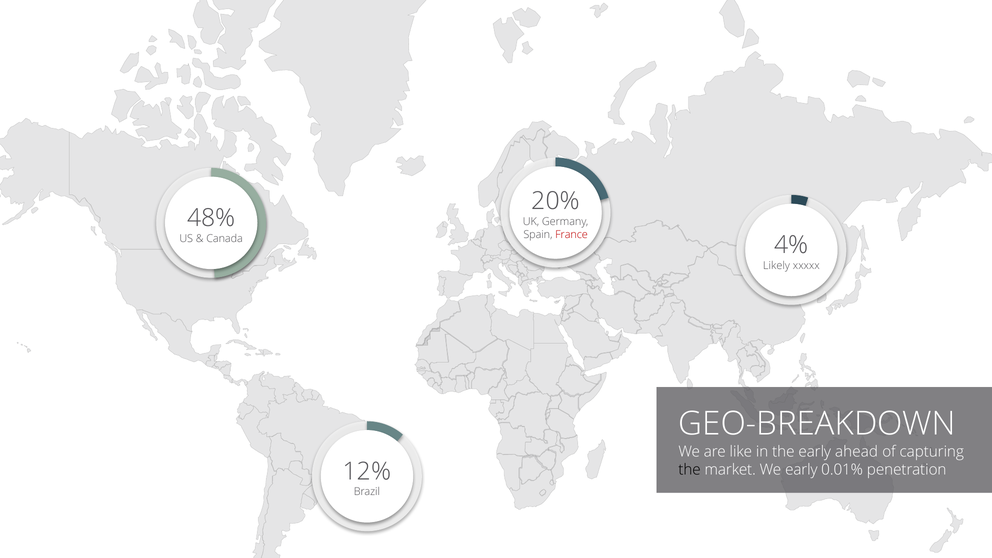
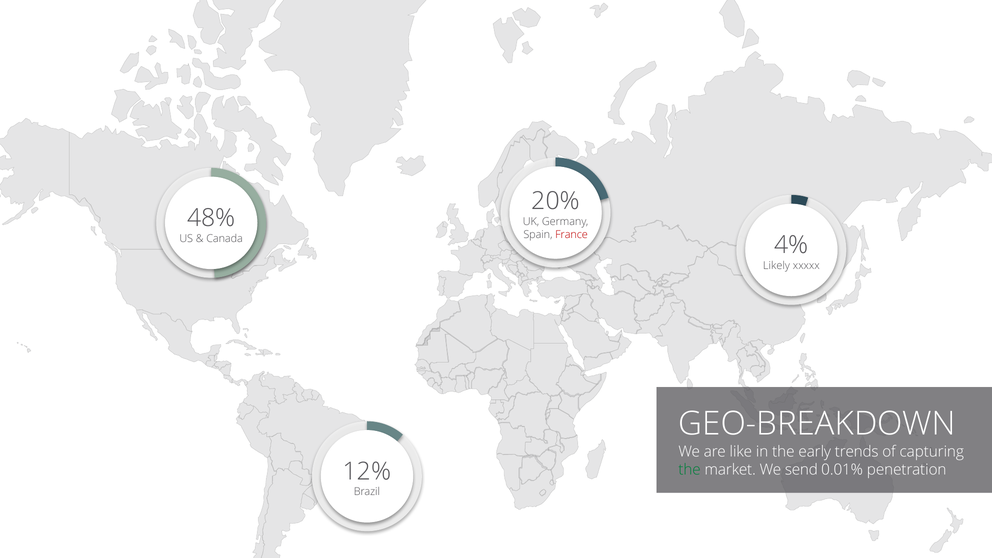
ahead: ahead -> trends
the at (690, 470) colour: black -> green
We early: early -> send
